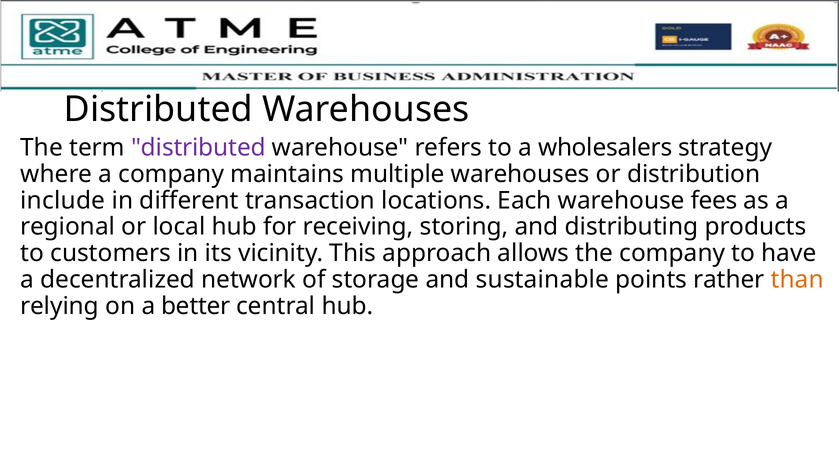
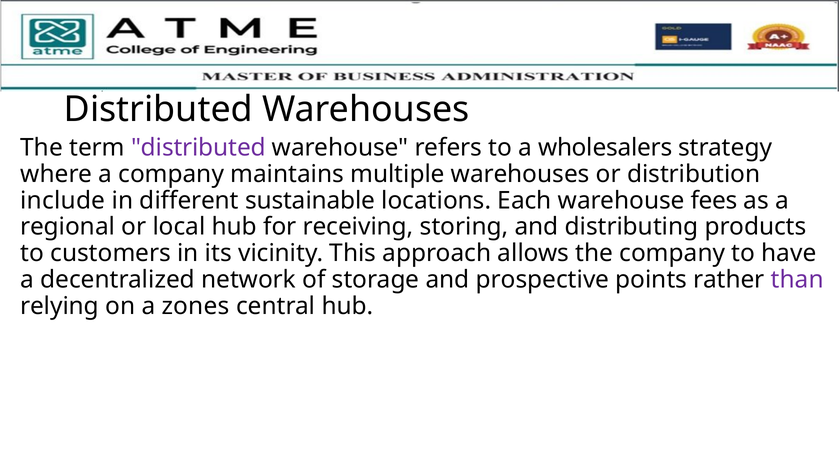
transaction: transaction -> sustainable
sustainable: sustainable -> prospective
than colour: orange -> purple
better: better -> zones
